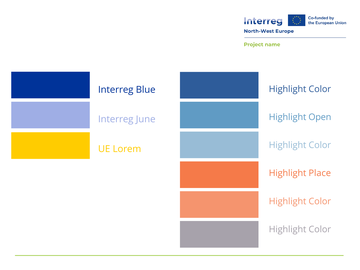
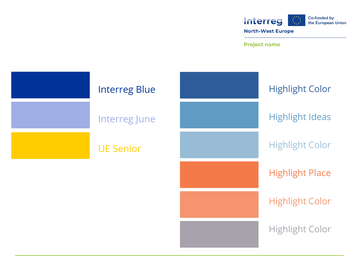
Open: Open -> Ideas
Lorem: Lorem -> Senior
